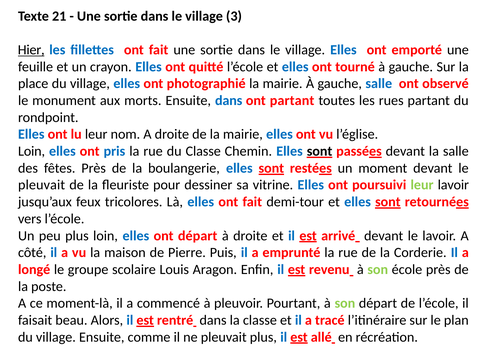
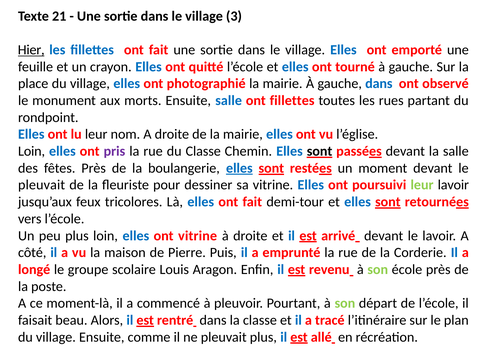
gauche salle: salle -> dans
Ensuite dans: dans -> salle
ont partant: partant -> fillettes
pris colour: blue -> purple
elles at (239, 168) underline: none -> present
ont départ: départ -> vitrine
